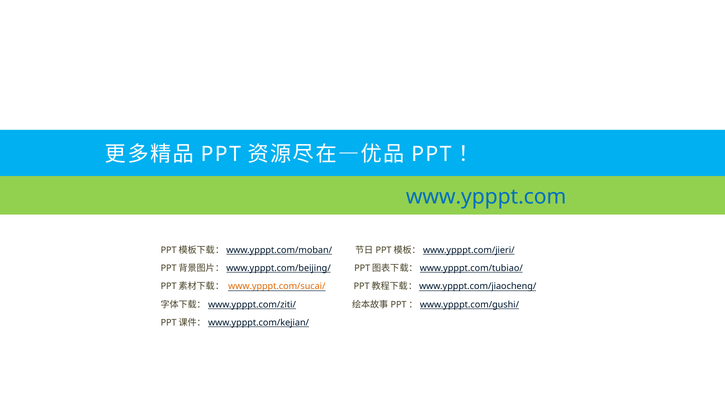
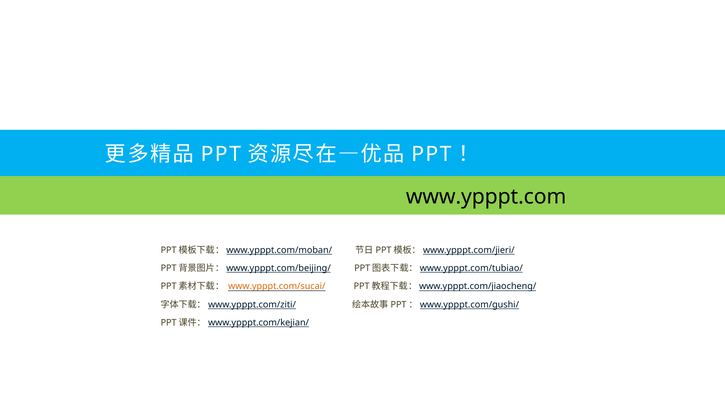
www.ypppt.com colour: blue -> black
